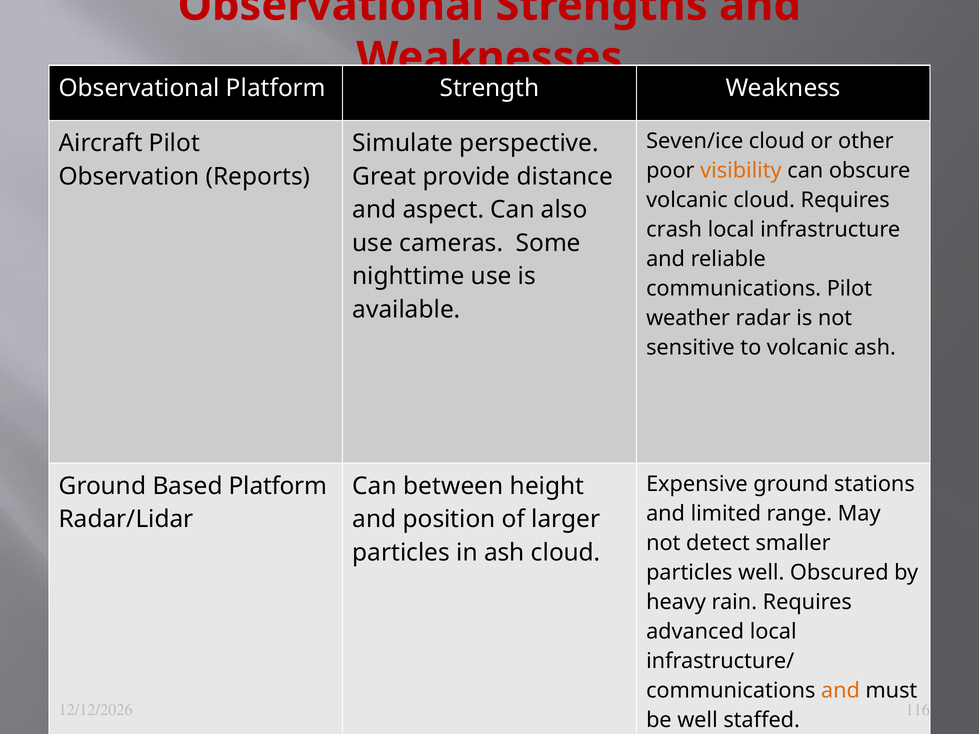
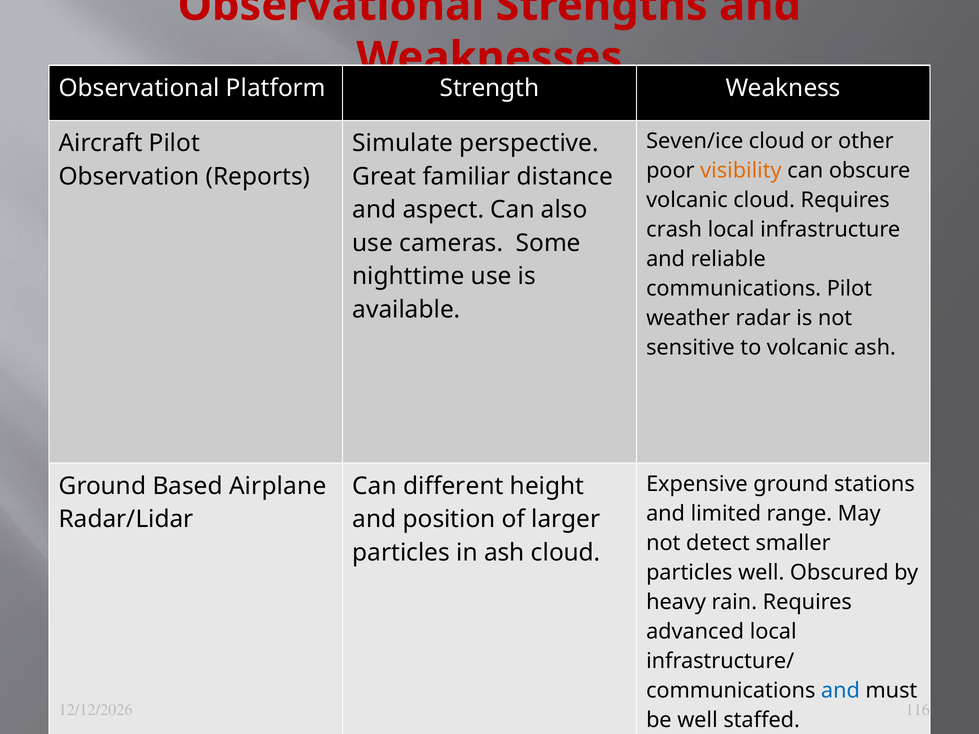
provide: provide -> familiar
Based Platform: Platform -> Airplane
between: between -> different
and at (840, 691) colour: orange -> blue
